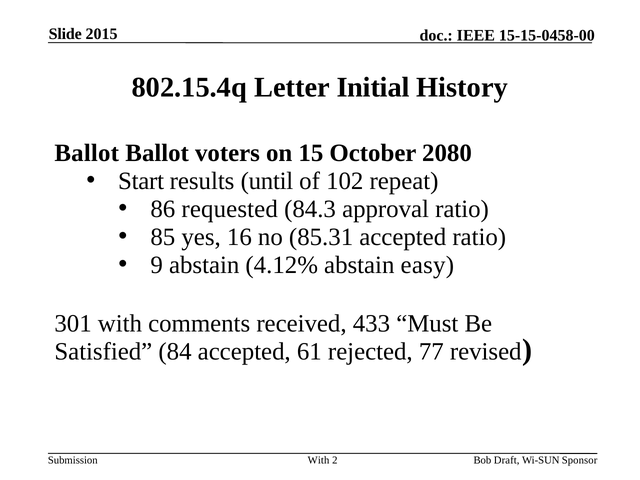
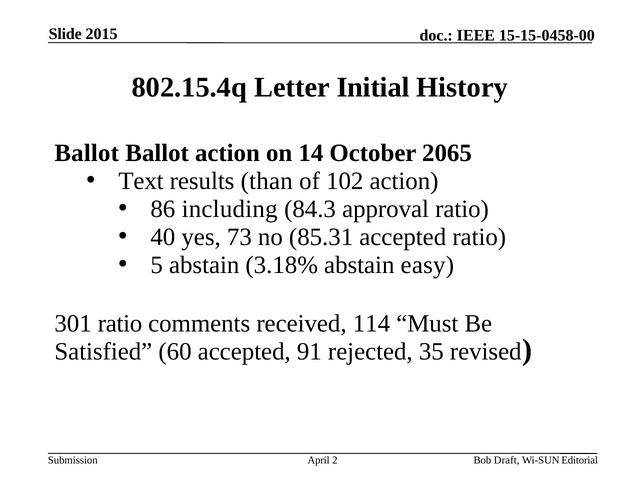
Ballot voters: voters -> action
15: 15 -> 14
2080: 2080 -> 2065
Start: Start -> Text
until: until -> than
102 repeat: repeat -> action
requested: requested -> including
85: 85 -> 40
16: 16 -> 73
9: 9 -> 5
4.12%: 4.12% -> 3.18%
301 with: with -> ratio
433: 433 -> 114
84: 84 -> 60
61: 61 -> 91
77: 77 -> 35
With at (319, 460): With -> April
Sponsor: Sponsor -> Editorial
